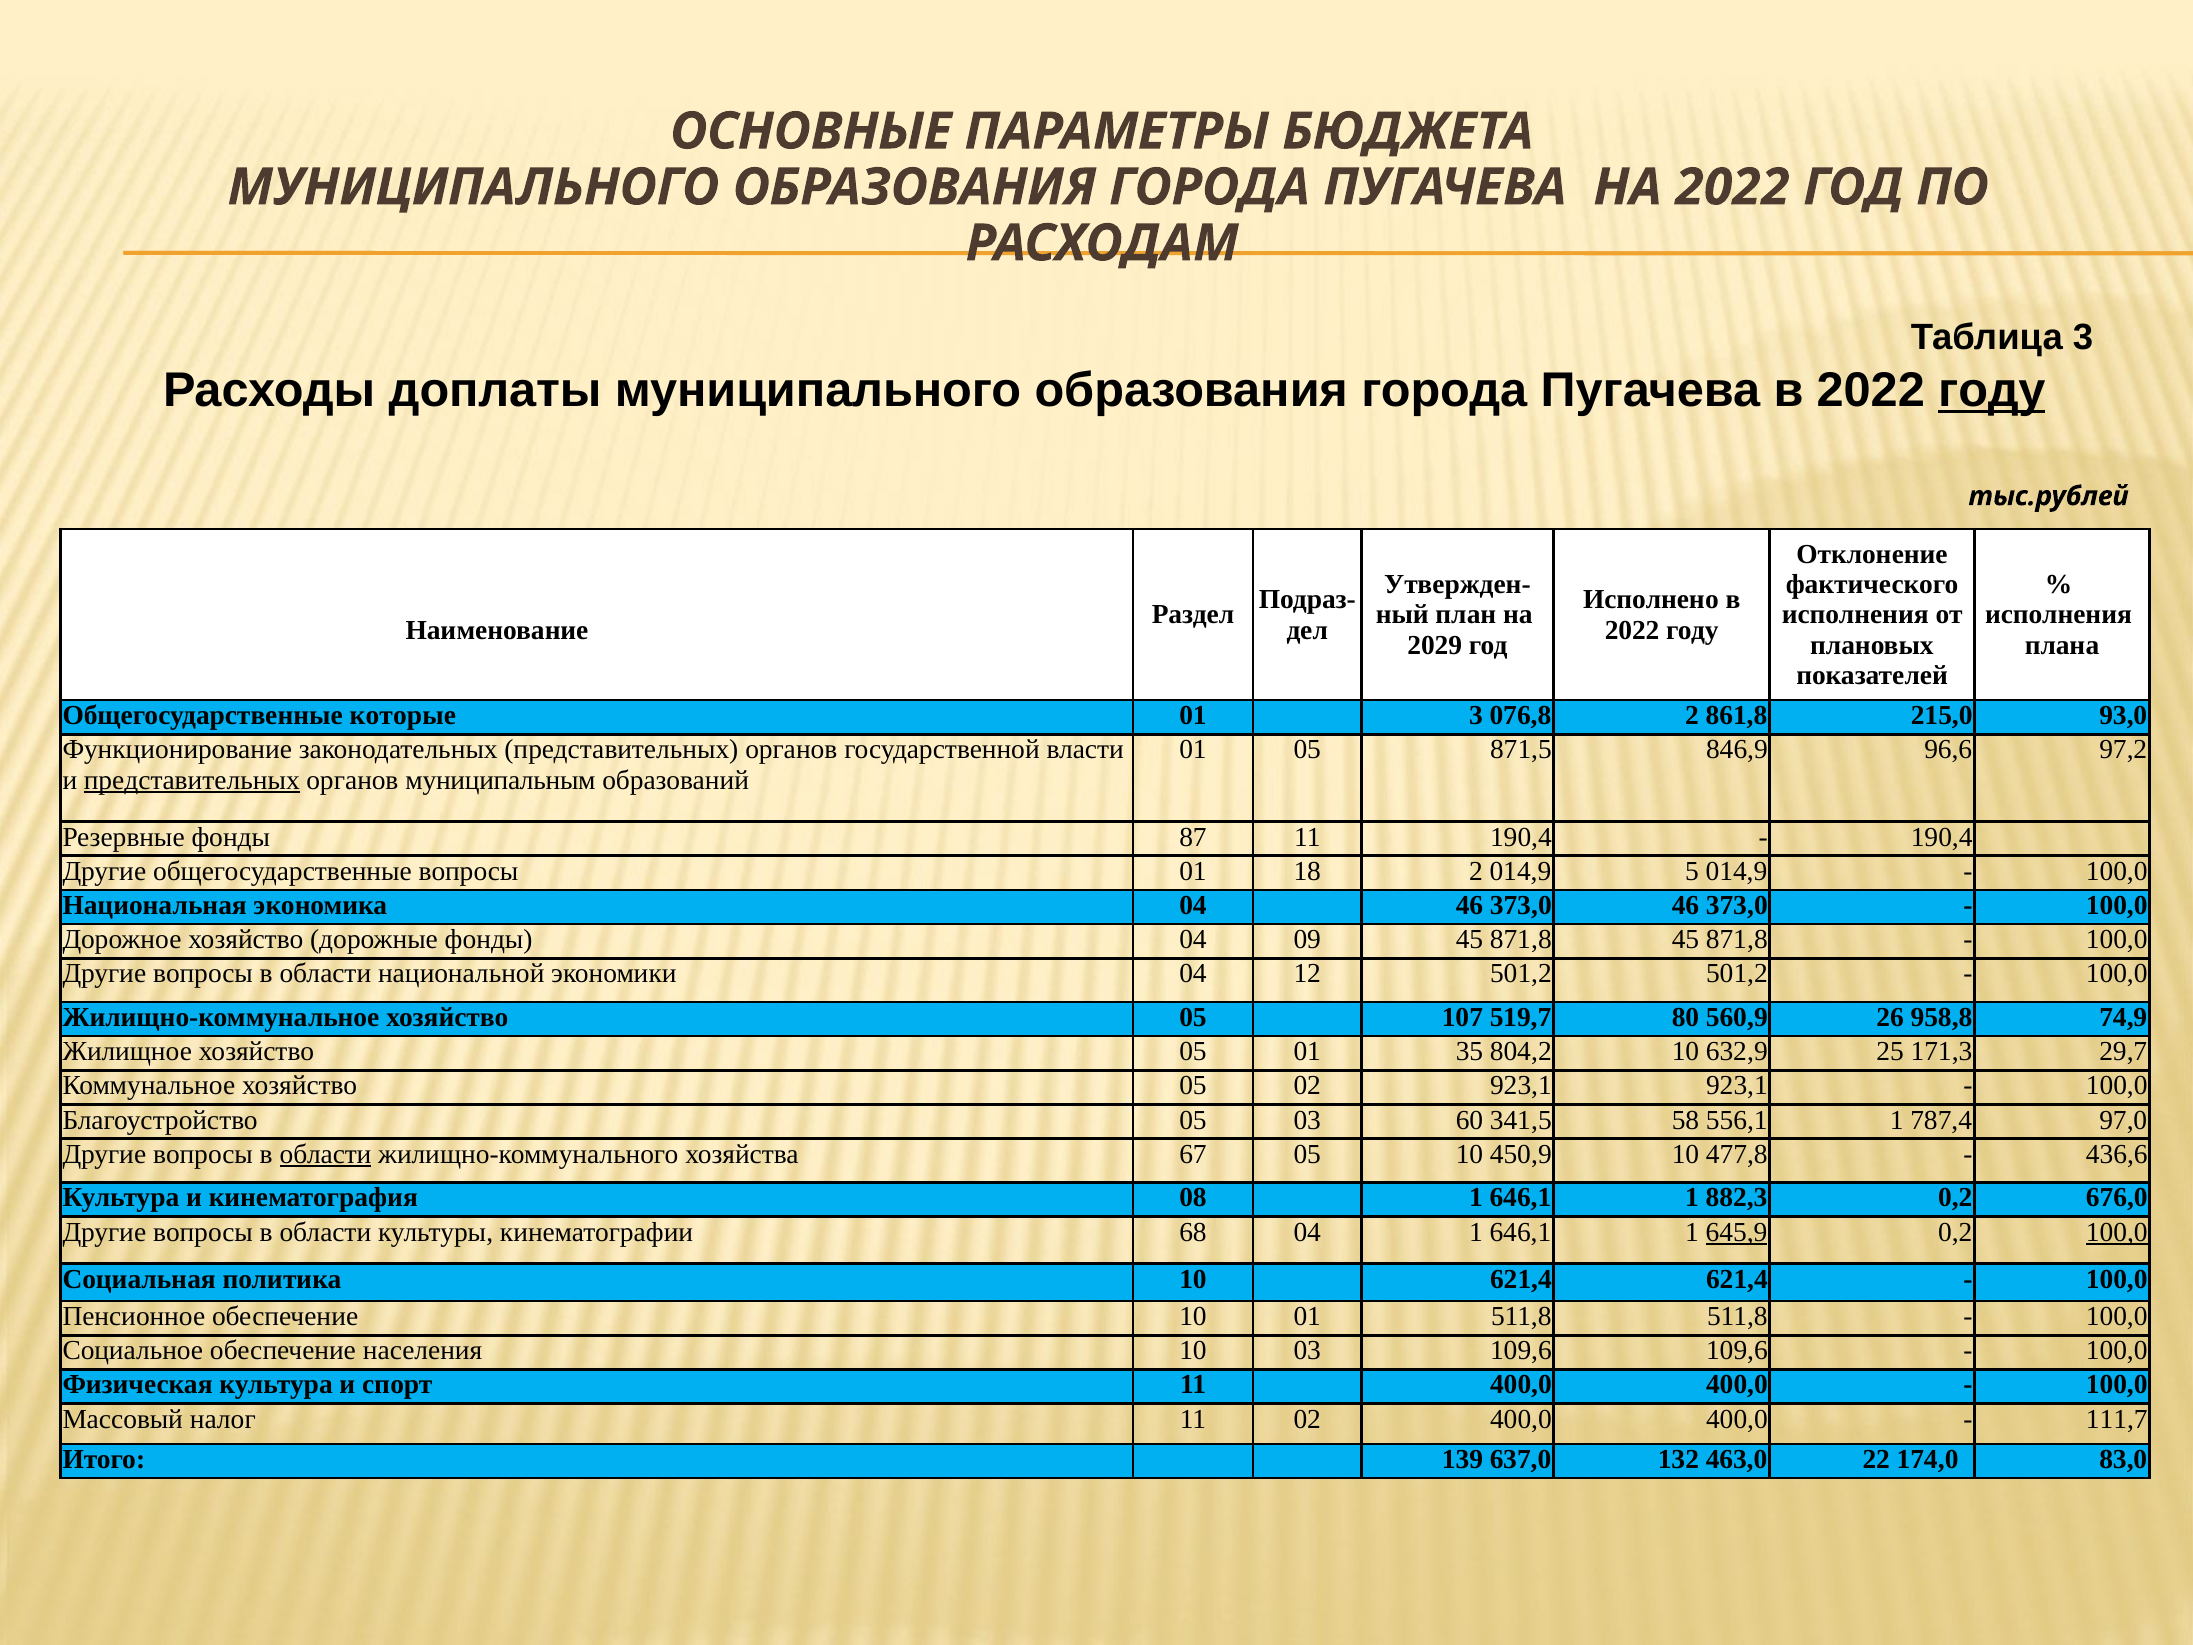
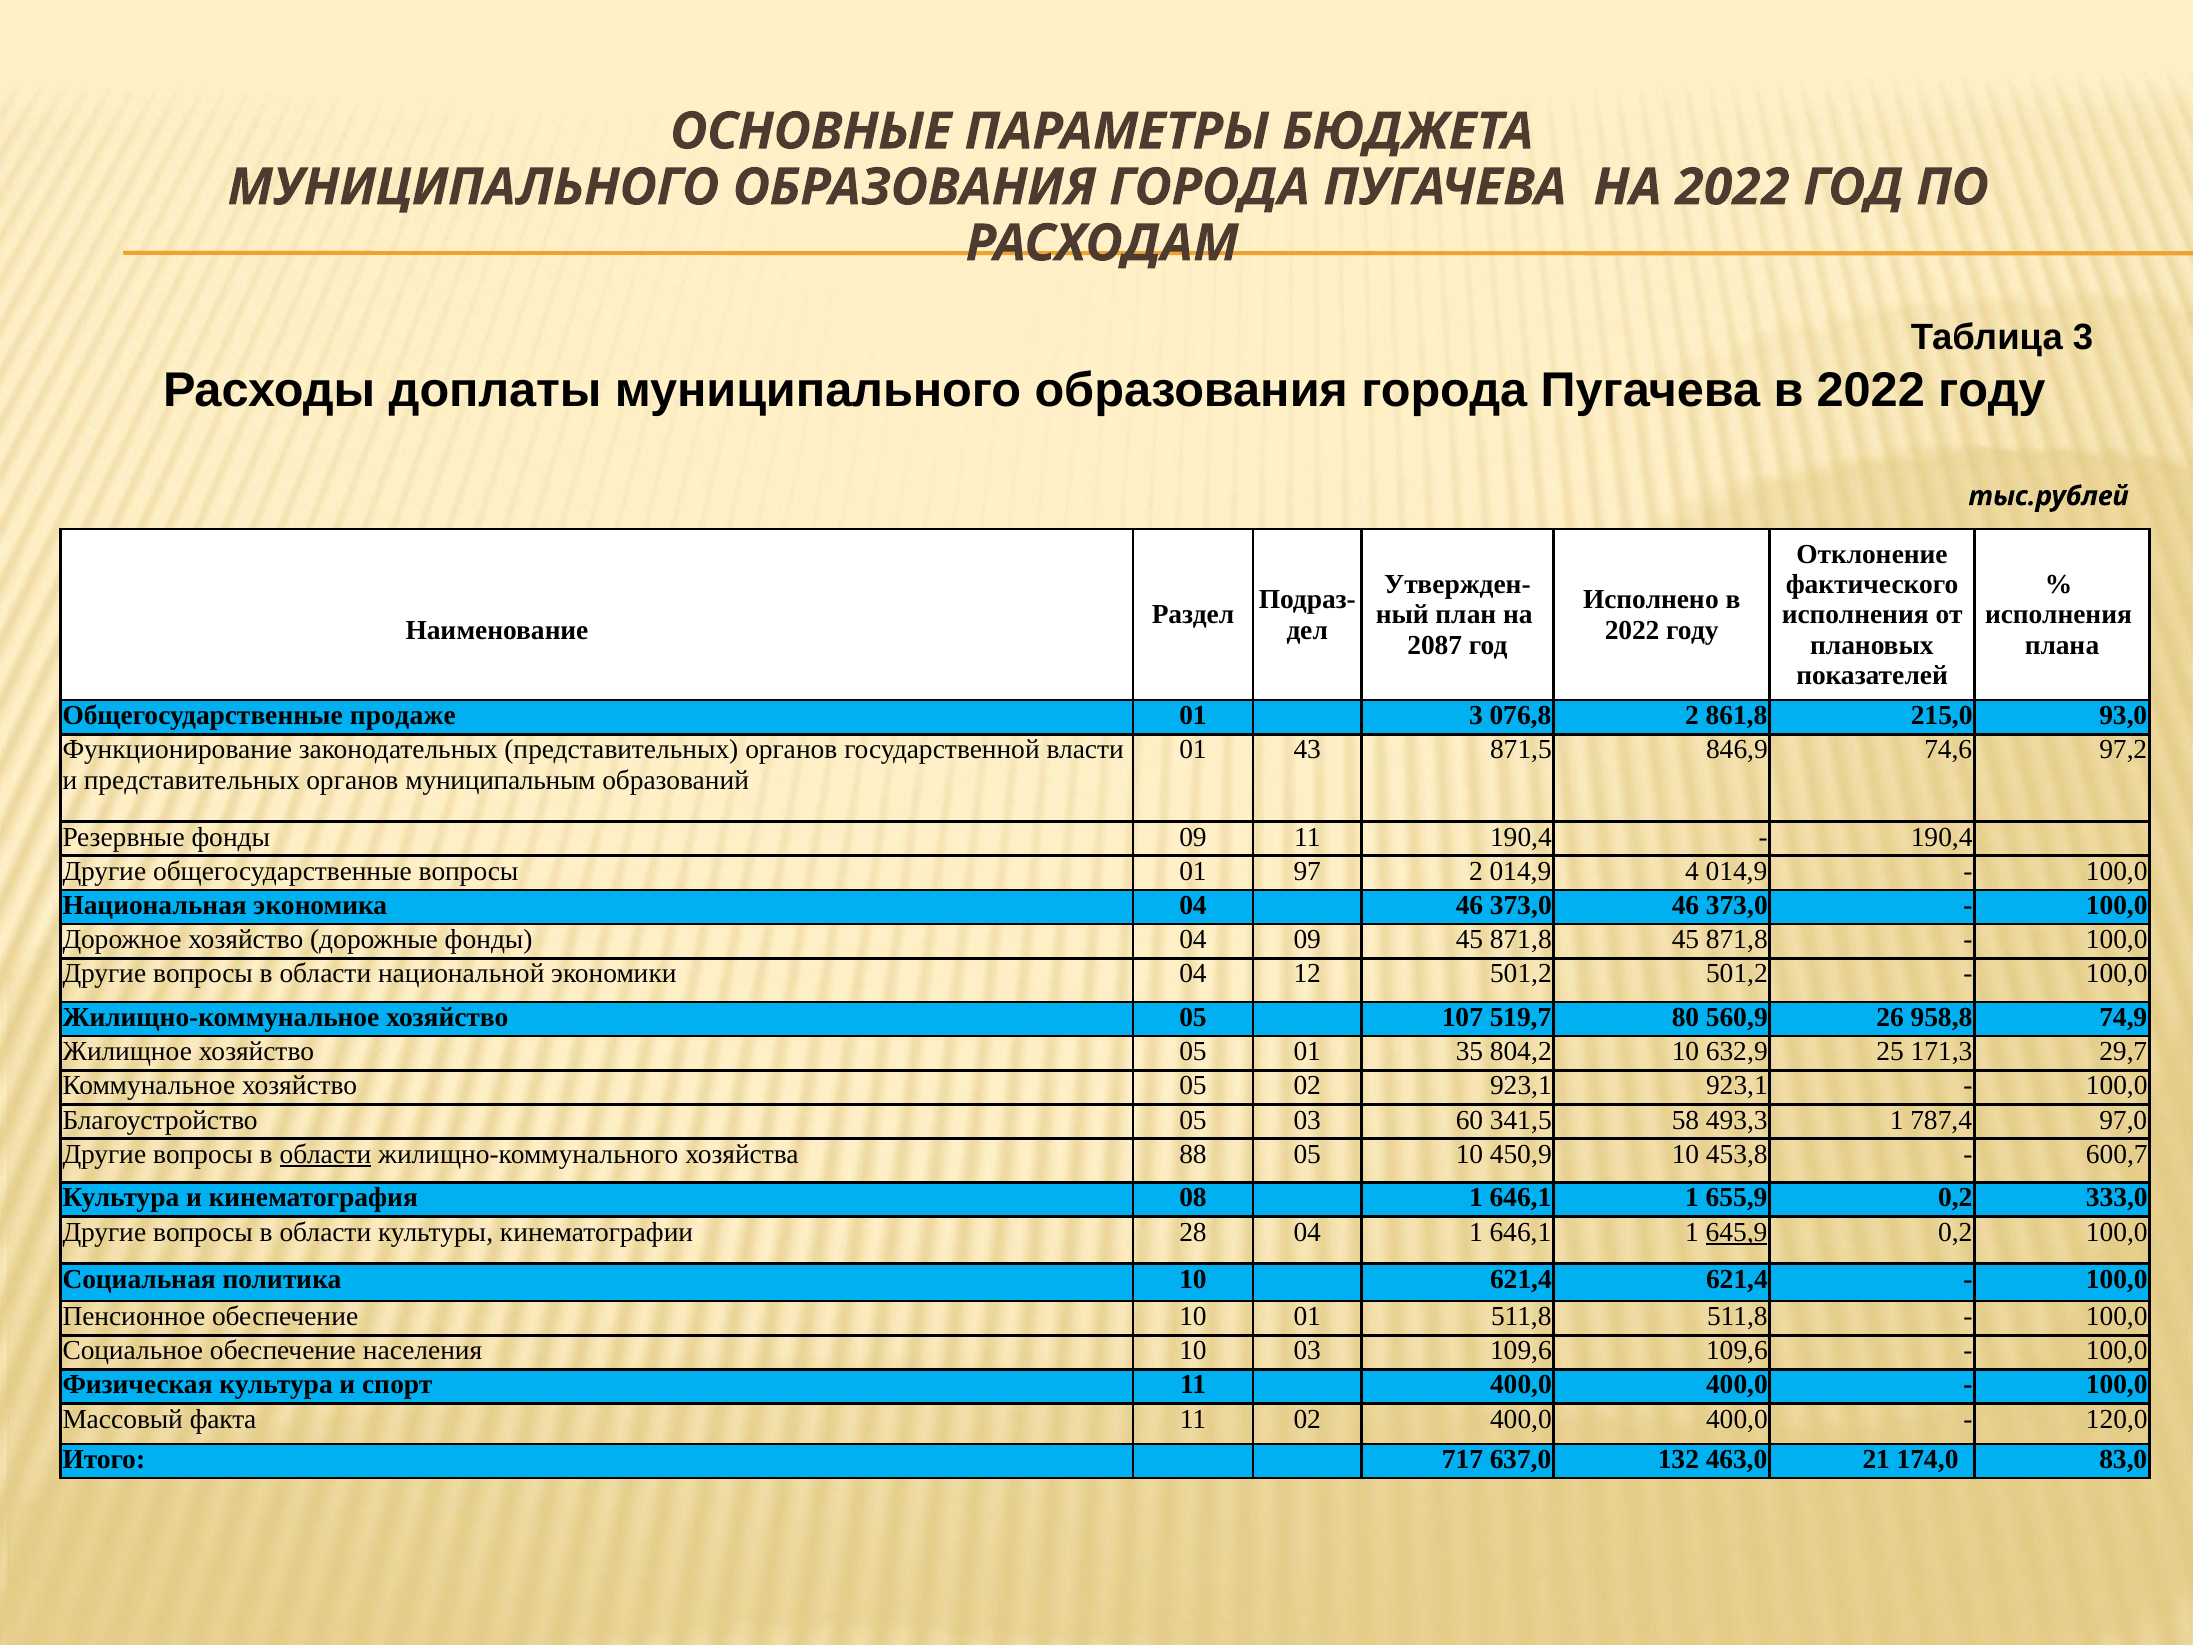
году at (1992, 391) underline: present -> none
2029: 2029 -> 2087
которые: которые -> продаже
01 05: 05 -> 43
96,6: 96,6 -> 74,6
представительных at (192, 780) underline: present -> none
фонды 87: 87 -> 09
18: 18 -> 97
5: 5 -> 4
556,1: 556,1 -> 493,3
67: 67 -> 88
477,8: 477,8 -> 453,8
436,6: 436,6 -> 600,7
882,3: 882,3 -> 655,9
676,0: 676,0 -> 333,0
68: 68 -> 28
100,0 at (2117, 1232) underline: present -> none
налог: налог -> факта
111,7: 111,7 -> 120,0
139: 139 -> 717
22: 22 -> 21
